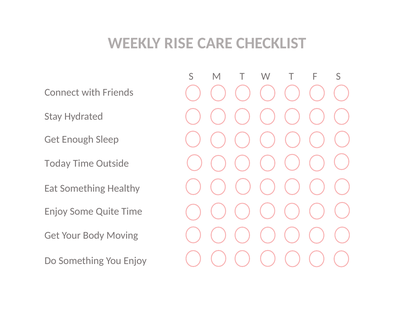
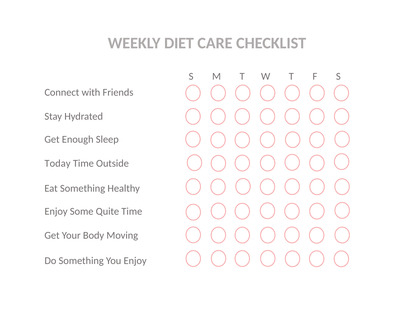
RISE: RISE -> DIET
